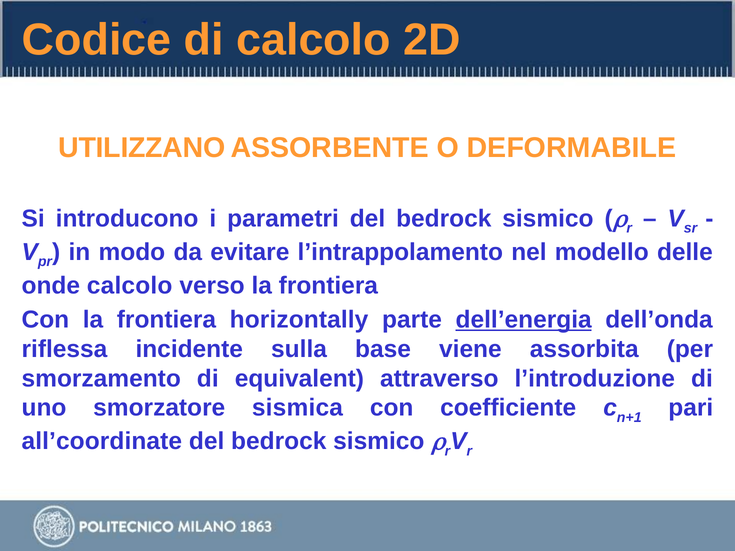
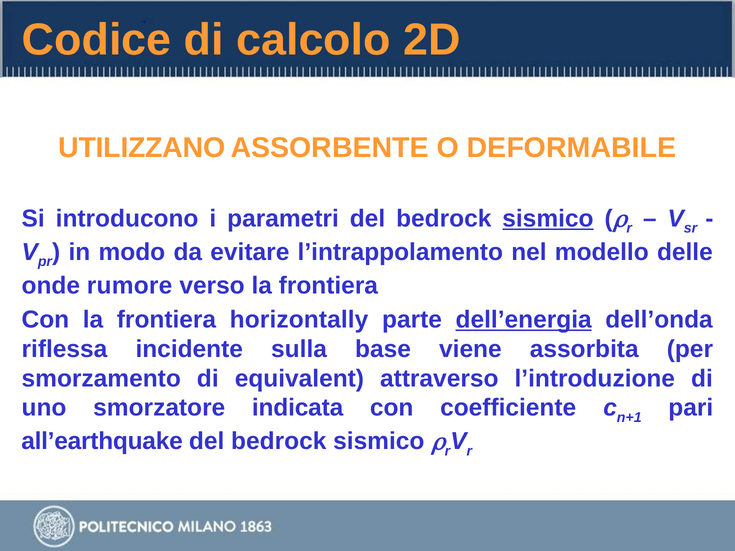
sismico at (548, 219) underline: none -> present
onde calcolo: calcolo -> rumore
sismica: sismica -> indicata
all’coordinate: all’coordinate -> all’earthquake
